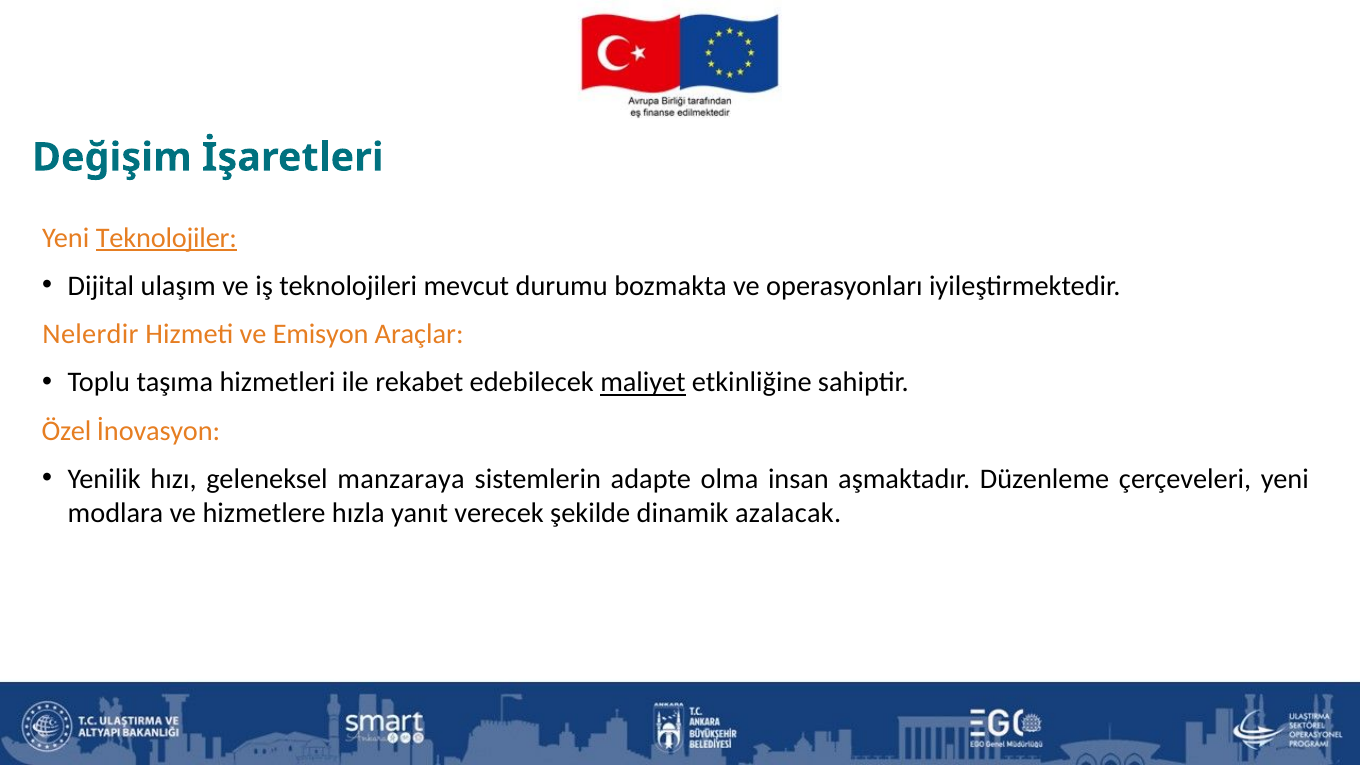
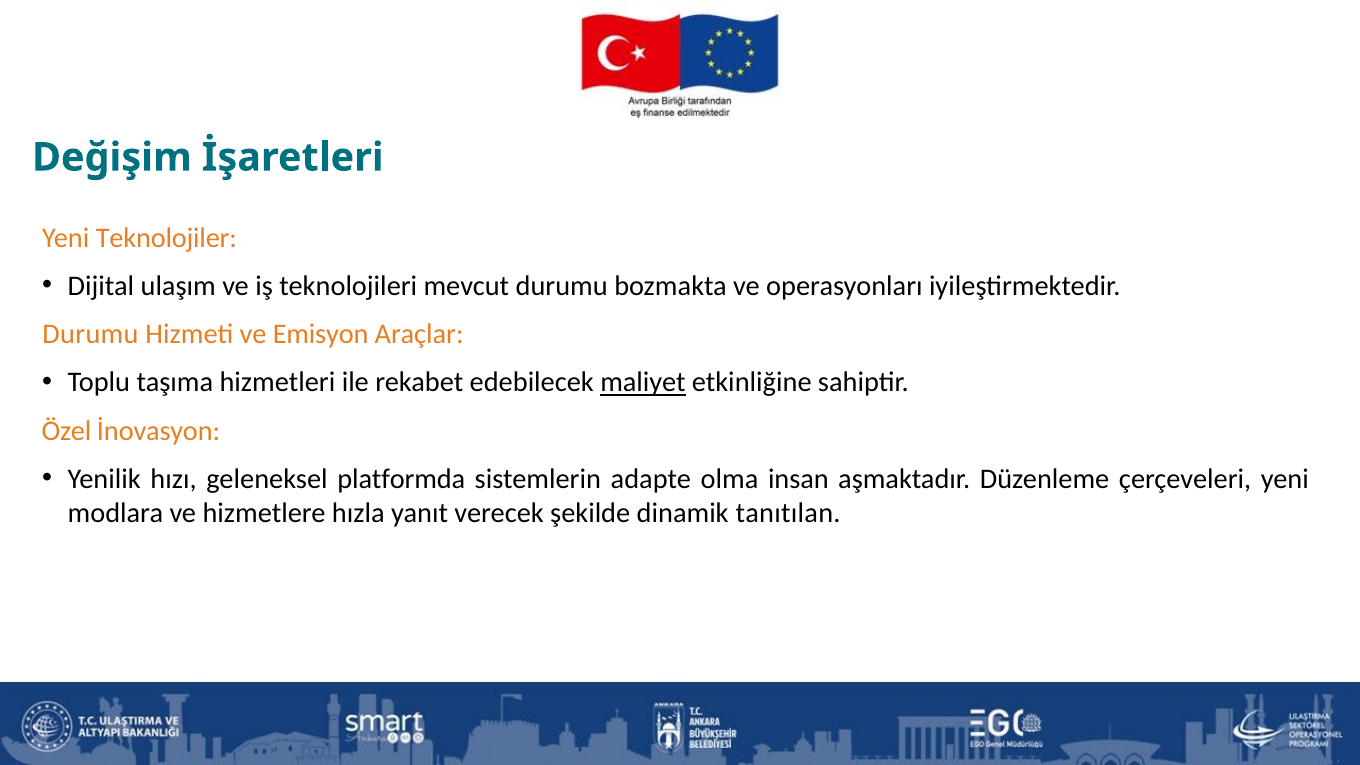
Teknolojiler underline: present -> none
Nelerdir at (90, 334): Nelerdir -> Durumu
manzaraya: manzaraya -> platformda
azalacak: azalacak -> tanıtılan
